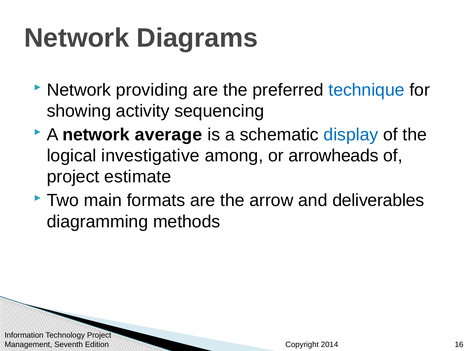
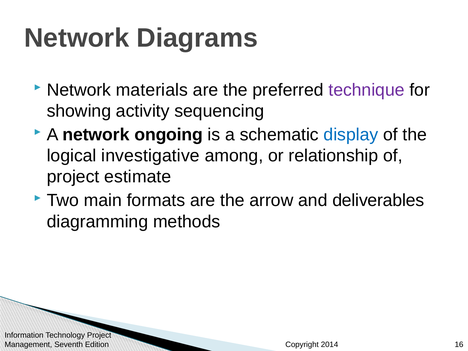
providing: providing -> materials
technique colour: blue -> purple
average: average -> ongoing
arrowheads: arrowheads -> relationship
